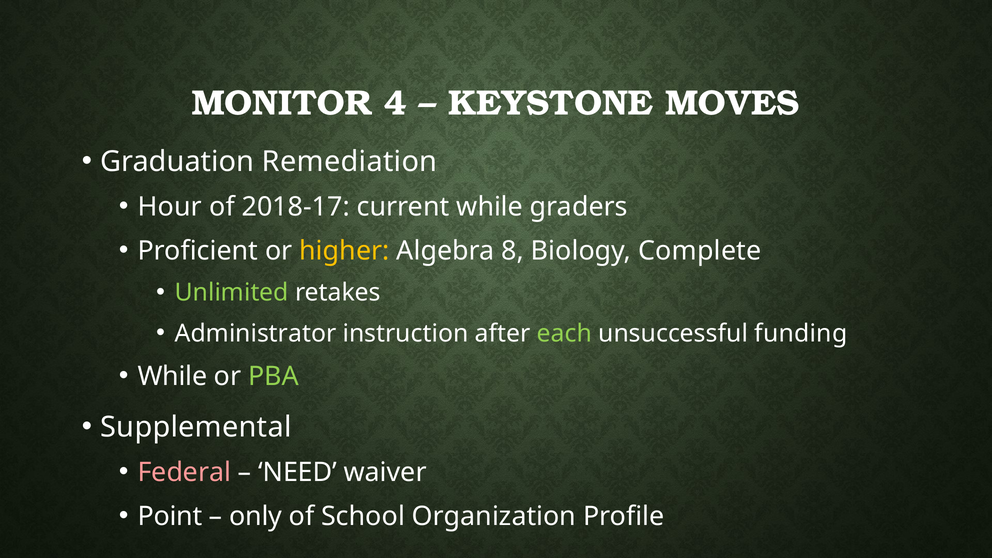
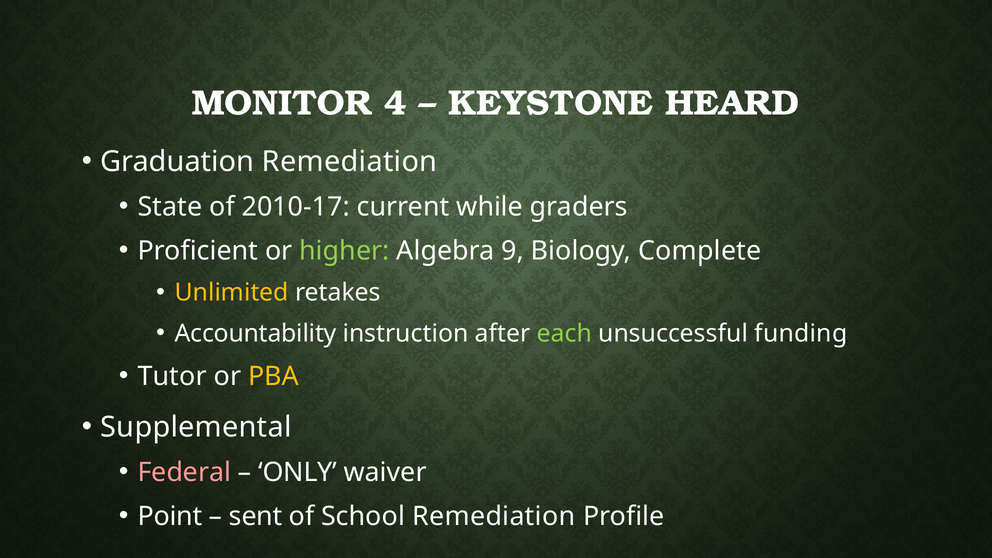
MOVES: MOVES -> HEARD
Hour: Hour -> State
2018-17: 2018-17 -> 2010-17
higher colour: yellow -> light green
8: 8 -> 9
Unlimited colour: light green -> yellow
Administrator: Administrator -> Accountability
While at (172, 376): While -> Tutor
PBA colour: light green -> yellow
NEED: NEED -> ONLY
only: only -> sent
School Organization: Organization -> Remediation
